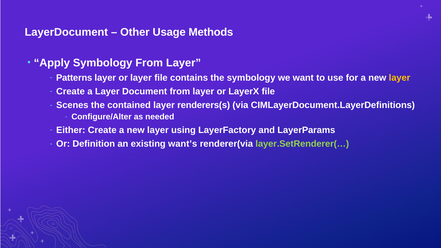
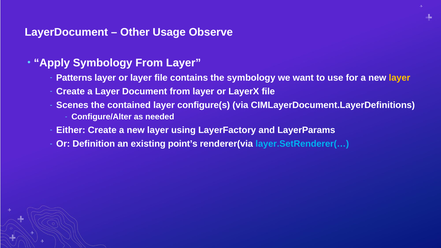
Methods: Methods -> Observe
renderers(s: renderers(s -> configure(s
want’s: want’s -> point’s
layer.SetRenderer(… colour: light green -> light blue
